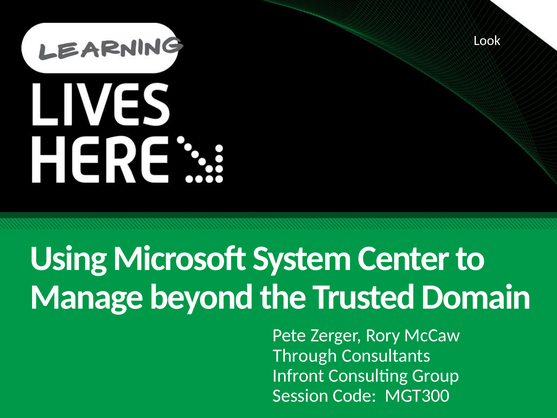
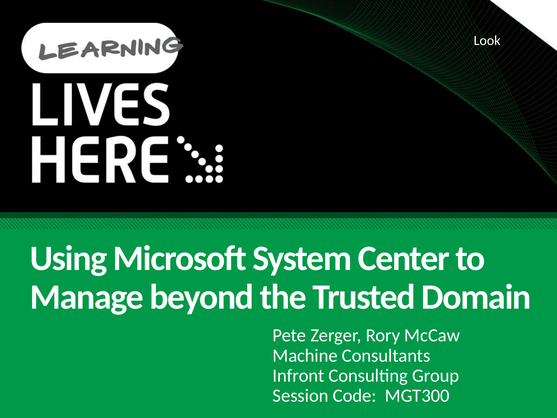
Through: Through -> Machine
